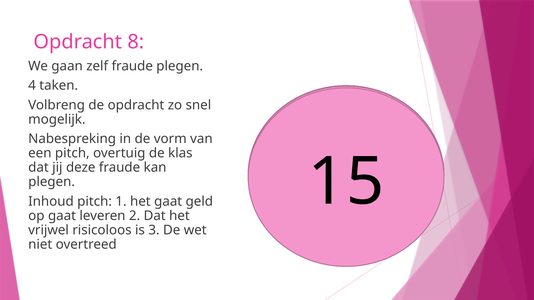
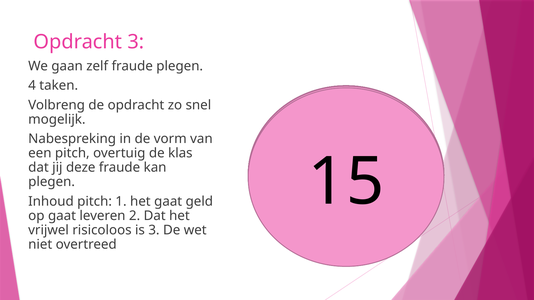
Opdracht 8: 8 -> 3
